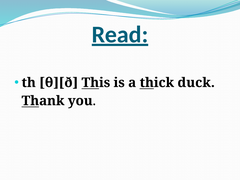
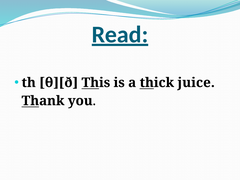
duck: duck -> juice
